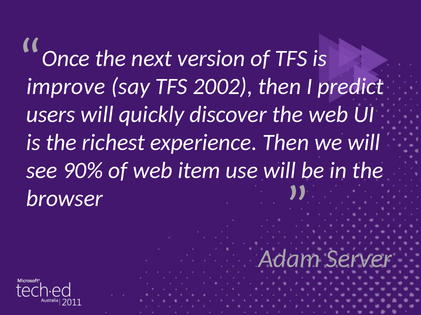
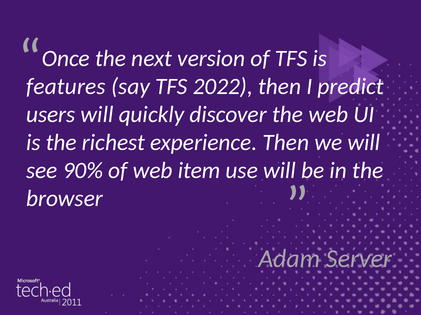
improve: improve -> features
2002: 2002 -> 2022
